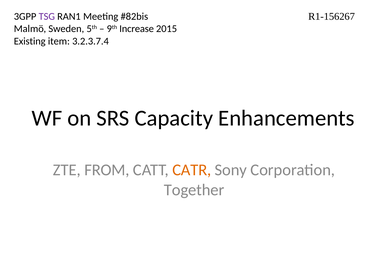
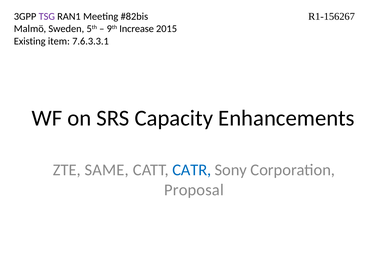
3.2.3.7.4: 3.2.3.7.4 -> 7.6.3.3.1
FROM: FROM -> SAME
CATR colour: orange -> blue
Together: Together -> Proposal
